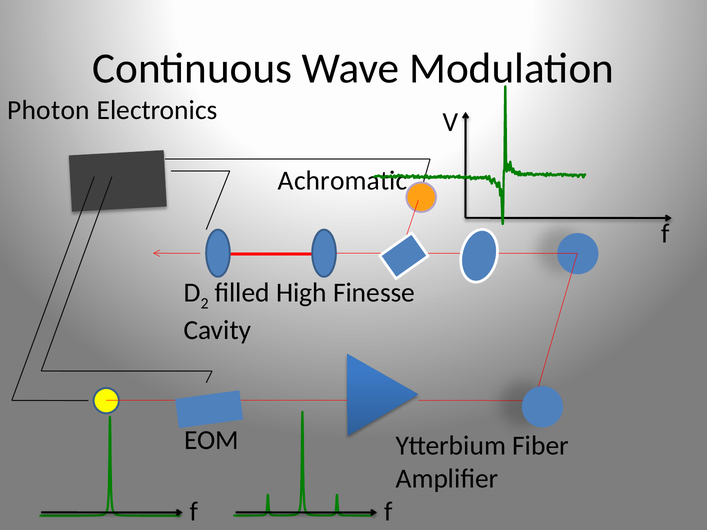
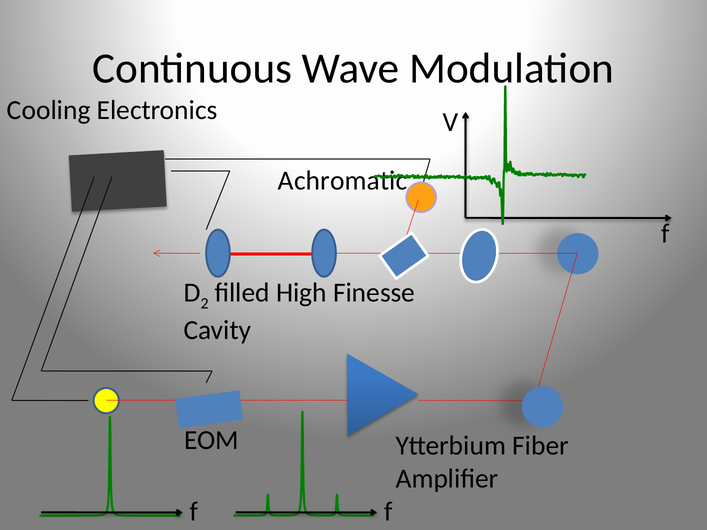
Photon: Photon -> Cooling
